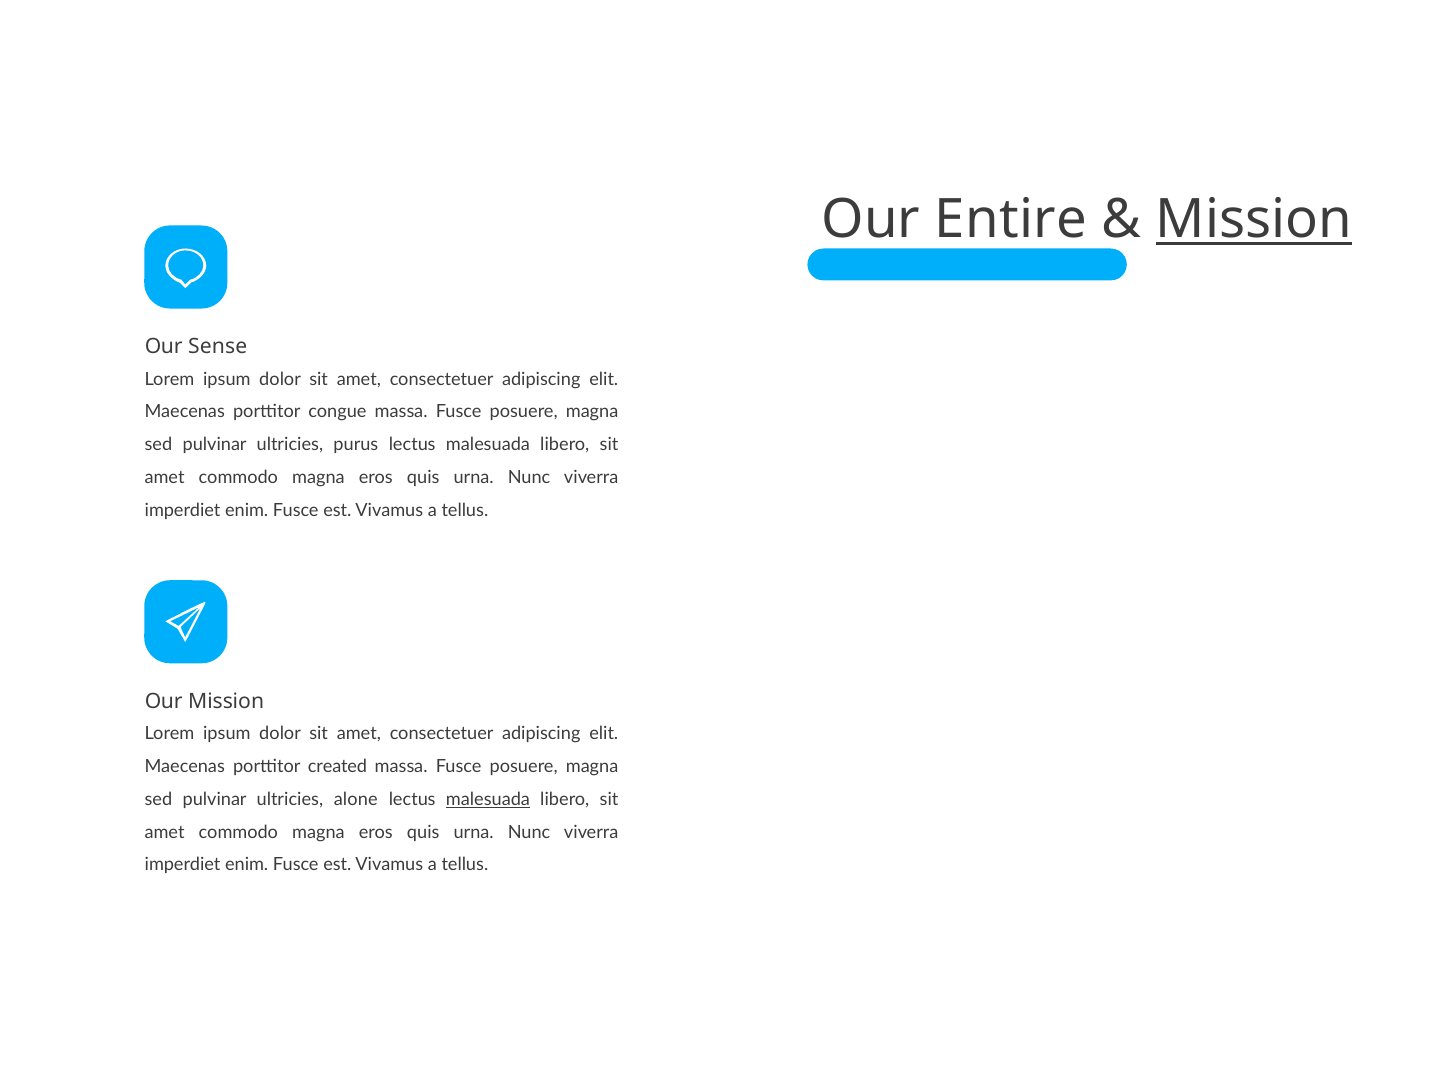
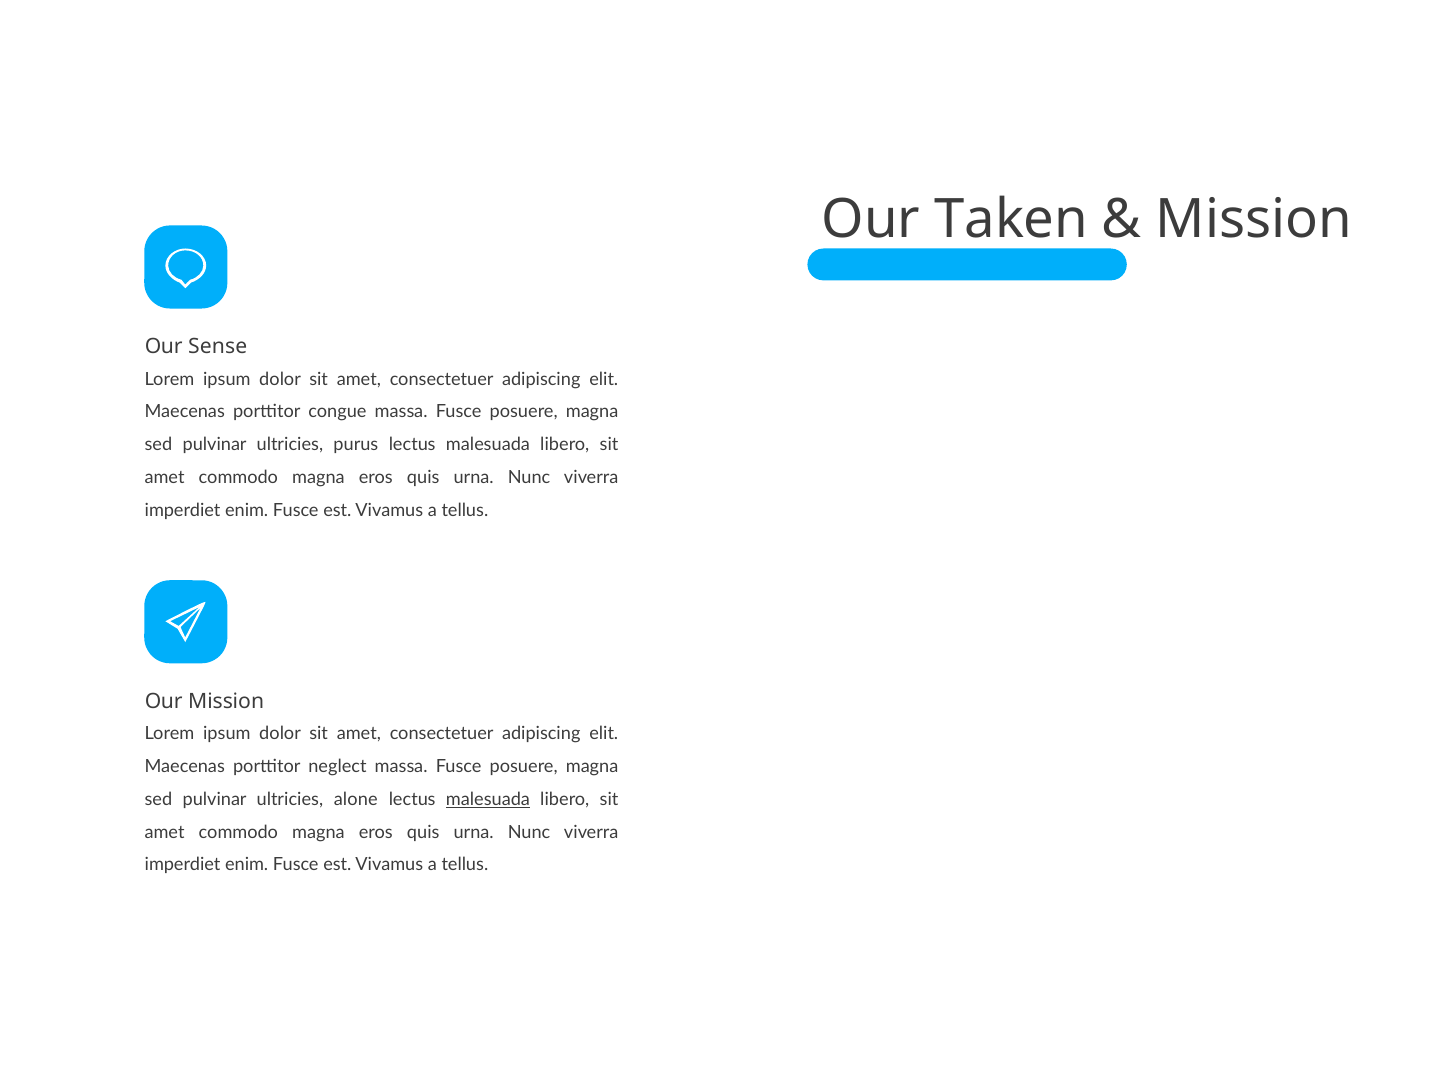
Entire: Entire -> Taken
Mission at (1254, 220) underline: present -> none
created: created -> neglect
